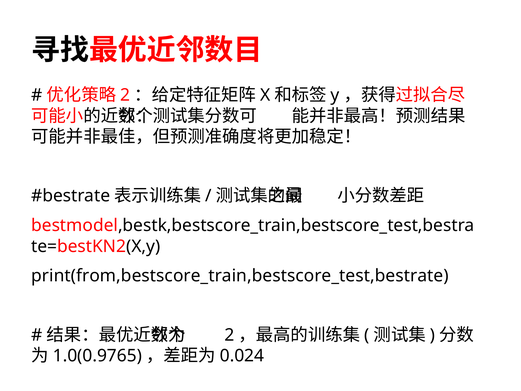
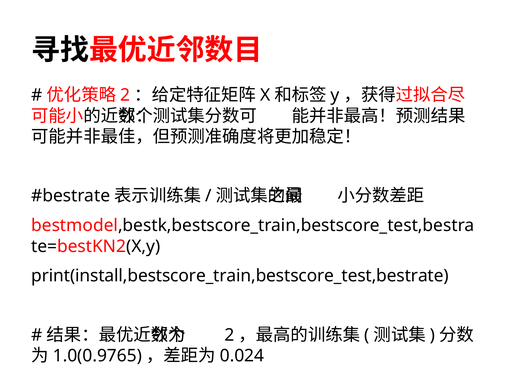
print(from,bestscore_train,bestscore_test,bestrate: print(from,bestscore_train,bestscore_test,bestrate -> print(install,bestscore_train,bestscore_test,bestrate
